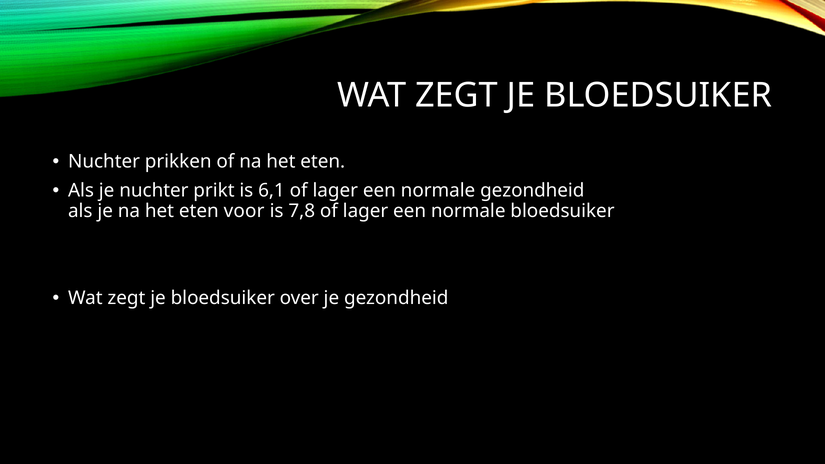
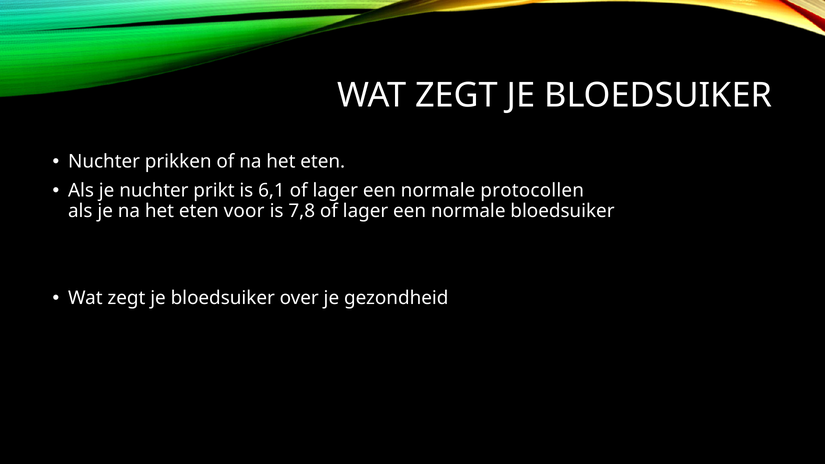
normale gezondheid: gezondheid -> protocollen
